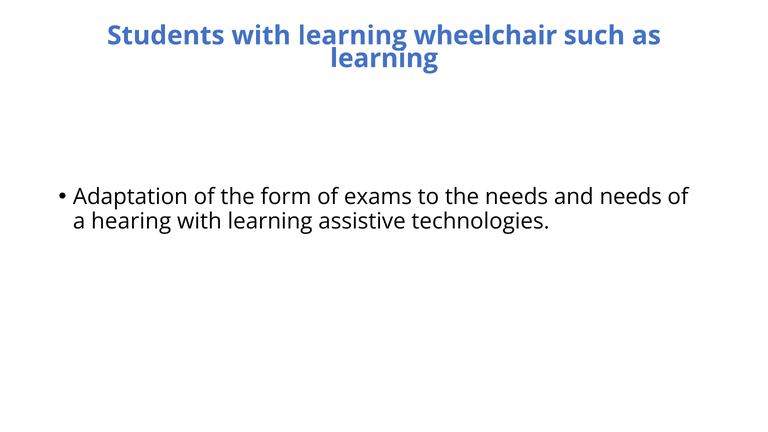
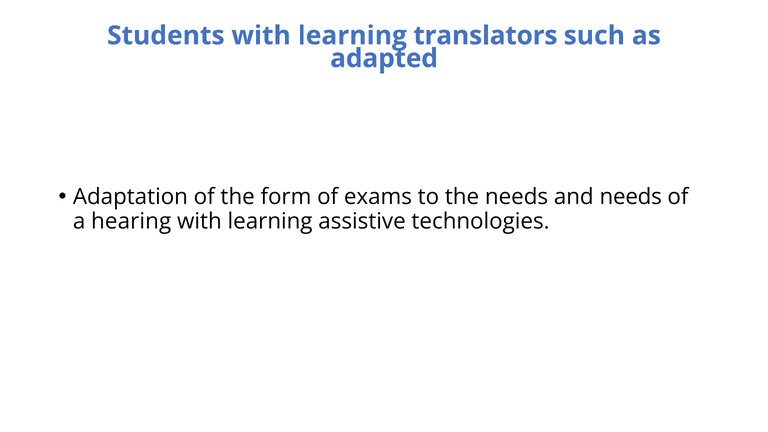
wheelchair: wheelchair -> translators
learning at (384, 58): learning -> adapted
